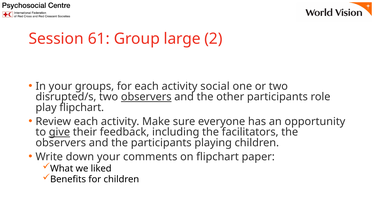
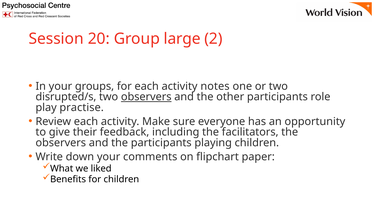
61: 61 -> 20
social: social -> notes
play flipchart: flipchart -> practise
give underline: present -> none
